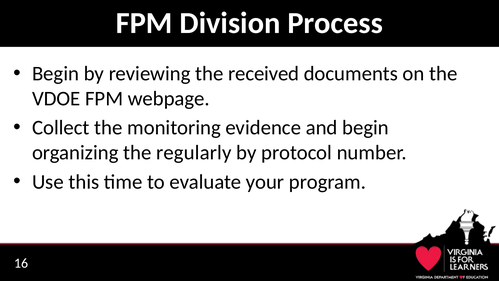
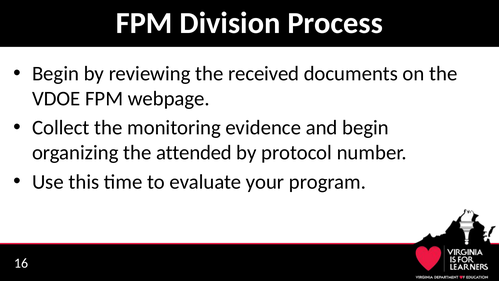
regularly: regularly -> attended
